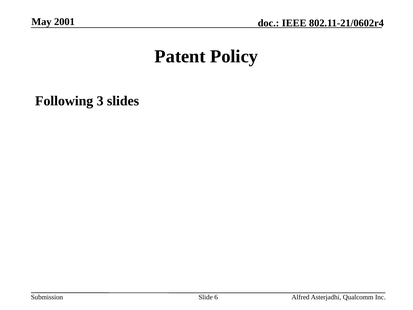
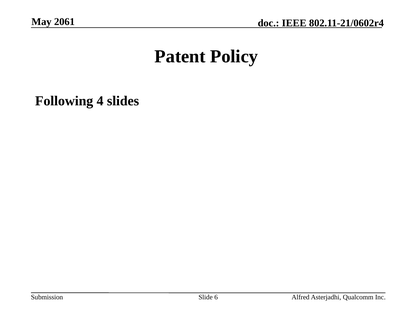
2001: 2001 -> 2061
3: 3 -> 4
